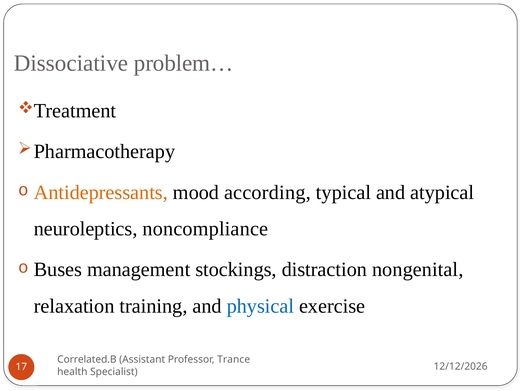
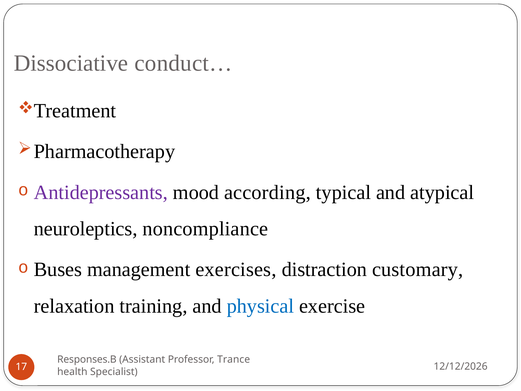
problem…: problem… -> conduct…
Antidepressants colour: orange -> purple
stockings: stockings -> exercises
nongenital: nongenital -> customary
Correlated.B: Correlated.B -> Responses.B
